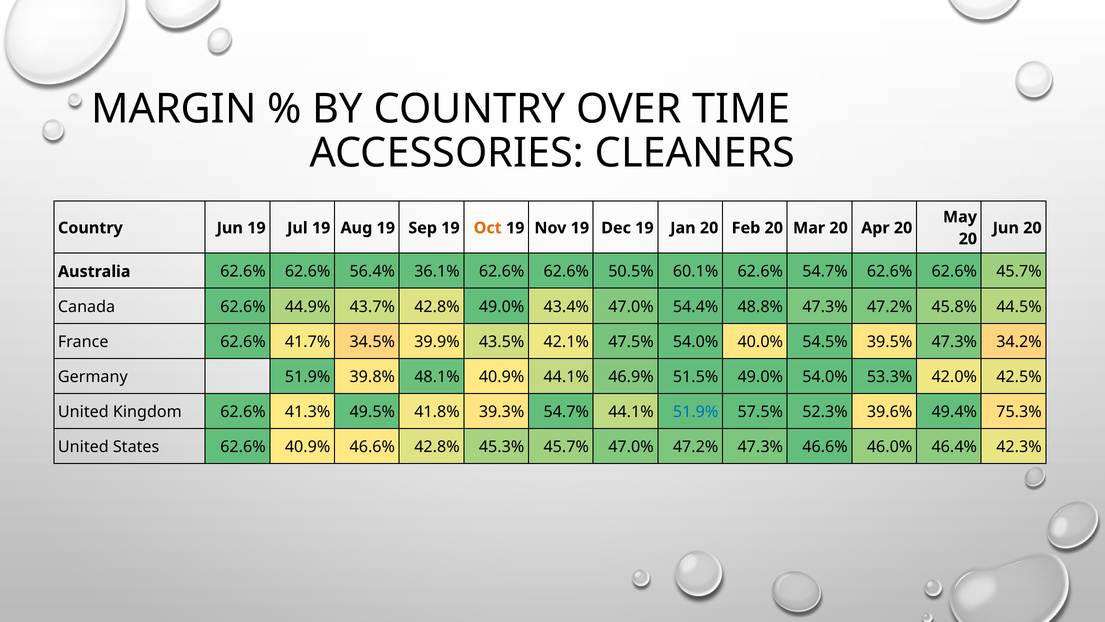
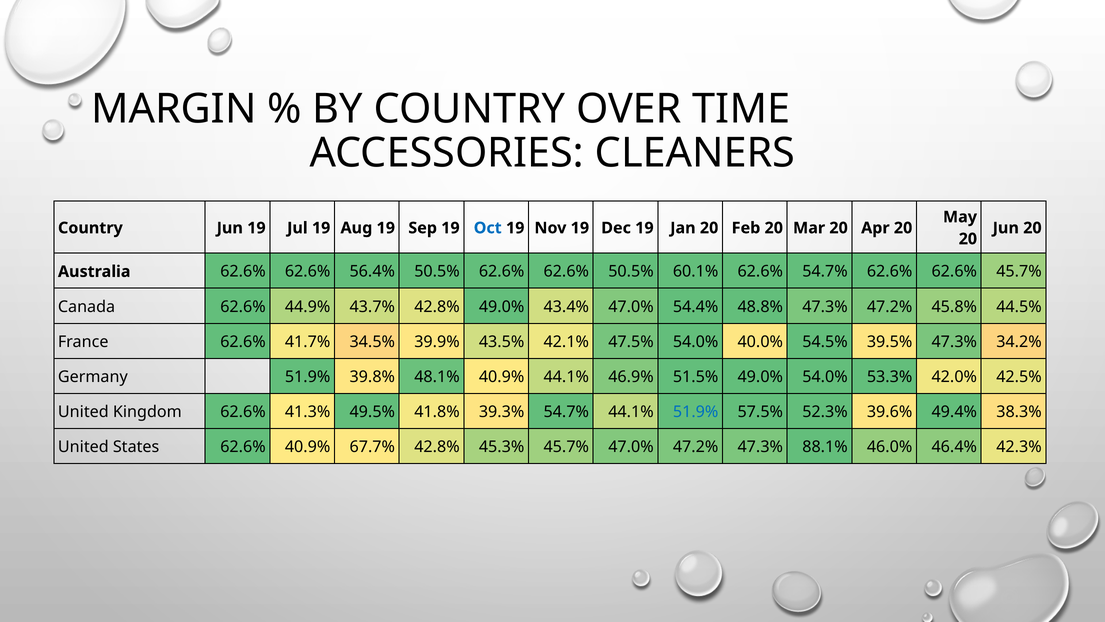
Oct colour: orange -> blue
56.4% 36.1%: 36.1% -> 50.5%
75.3%: 75.3% -> 38.3%
40.9% 46.6%: 46.6% -> 67.7%
47.3% 46.6%: 46.6% -> 88.1%
